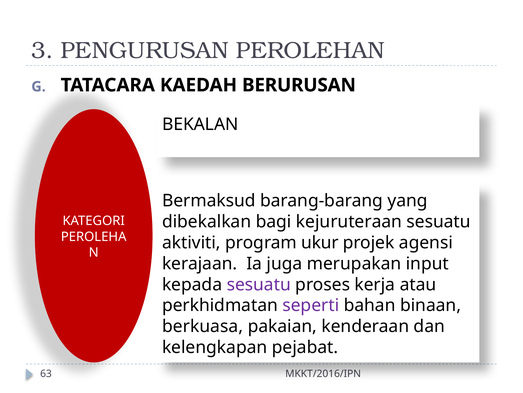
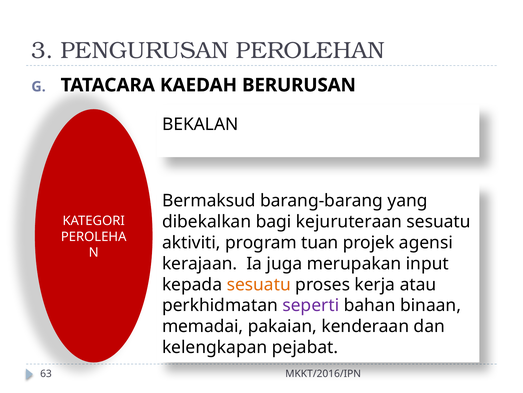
ukur: ukur -> tuan
sesuatu at (259, 284) colour: purple -> orange
berkuasa: berkuasa -> memadai
